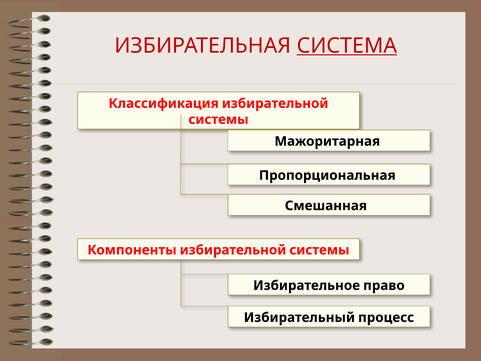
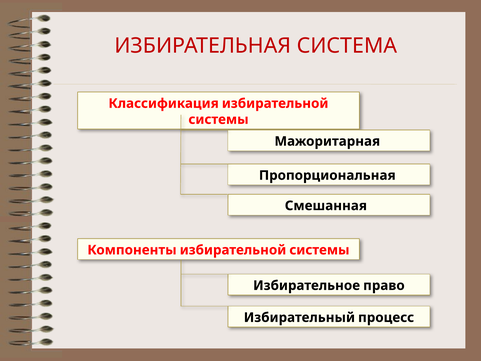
СИСТЕМА underline: present -> none
